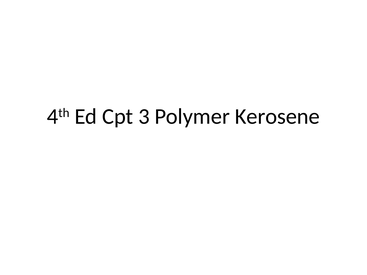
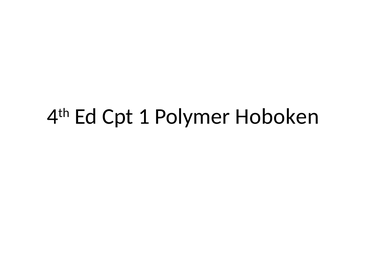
3: 3 -> 1
Kerosene: Kerosene -> Hoboken
